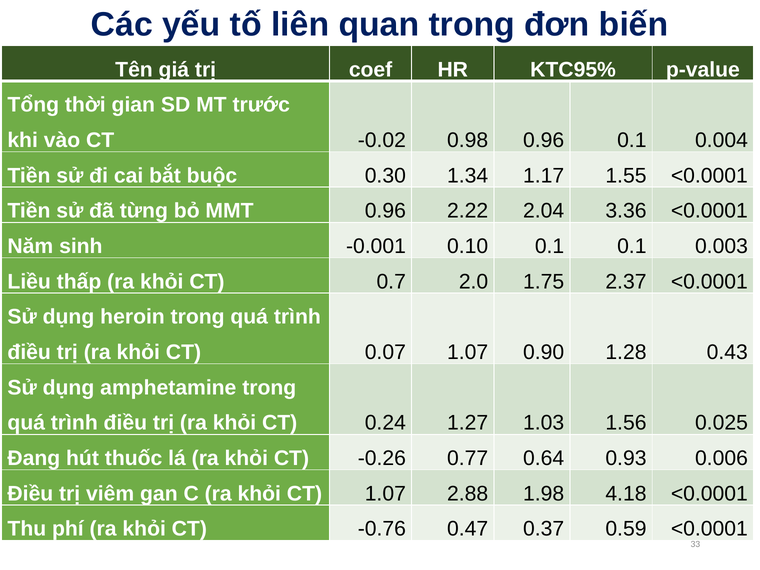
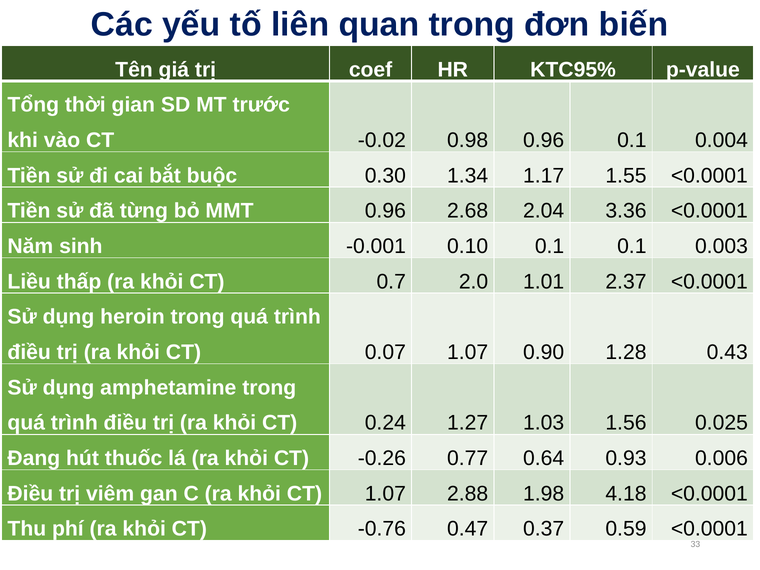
2.22: 2.22 -> 2.68
1.75: 1.75 -> 1.01
